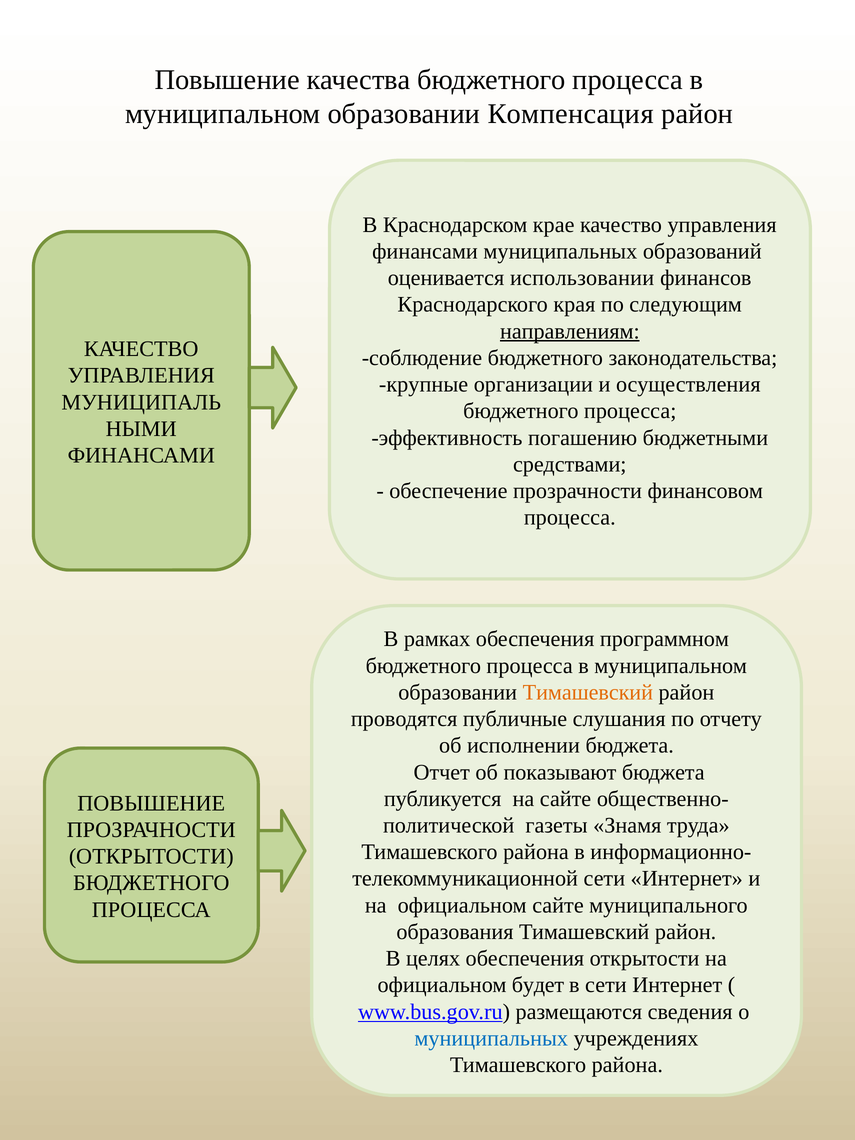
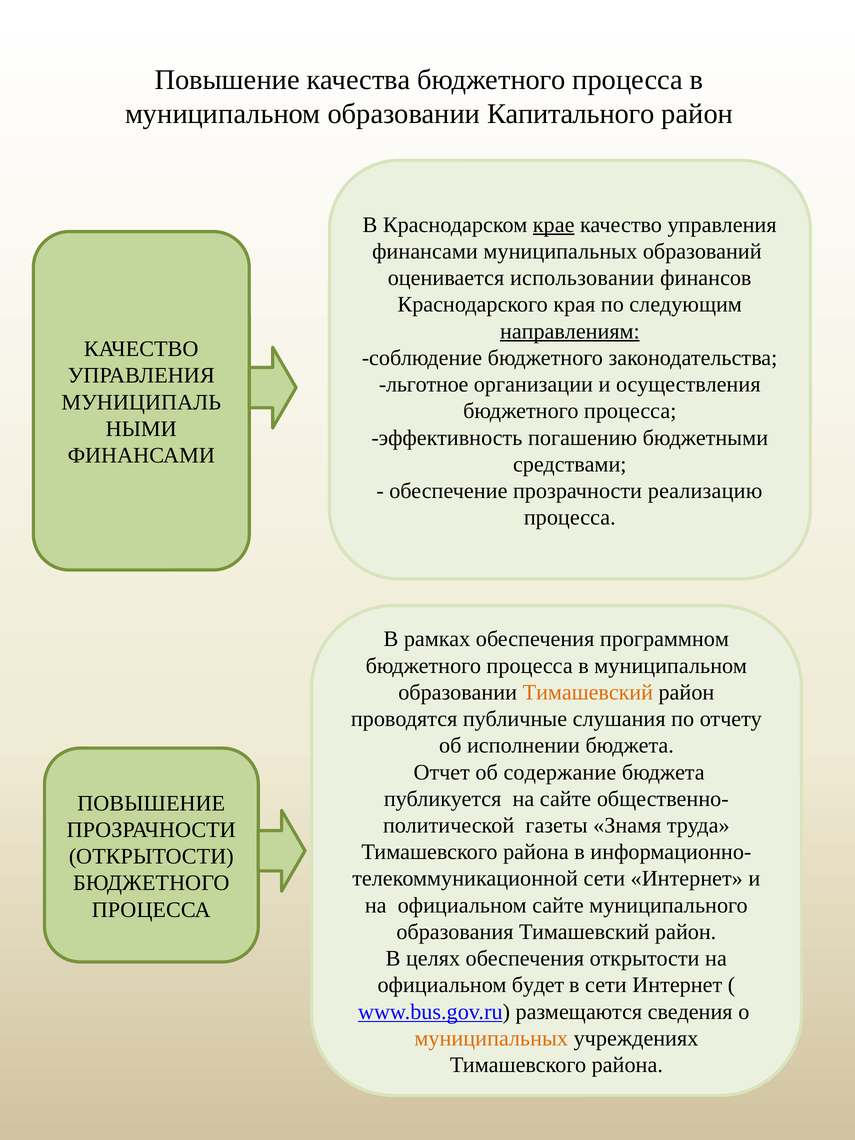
Компенсация: Компенсация -> Капитального
крае underline: none -> present
крупные: крупные -> льготное
финансовом: финансовом -> реализацию
показывают: показывают -> содержание
муниципальных at (491, 1038) colour: blue -> orange
